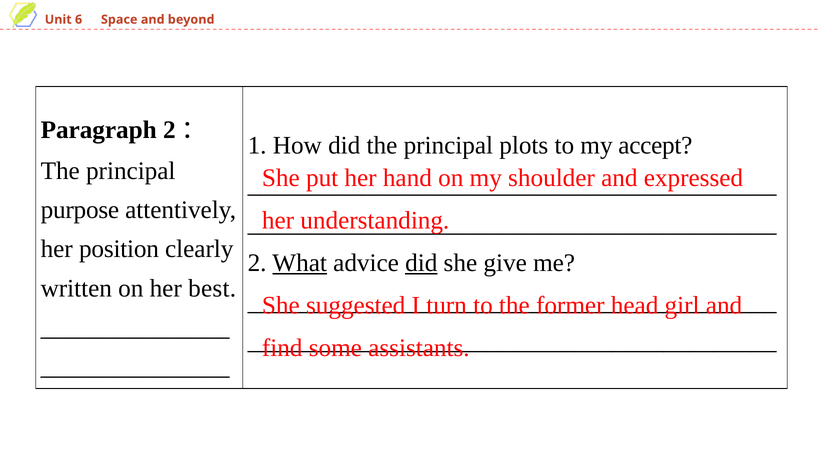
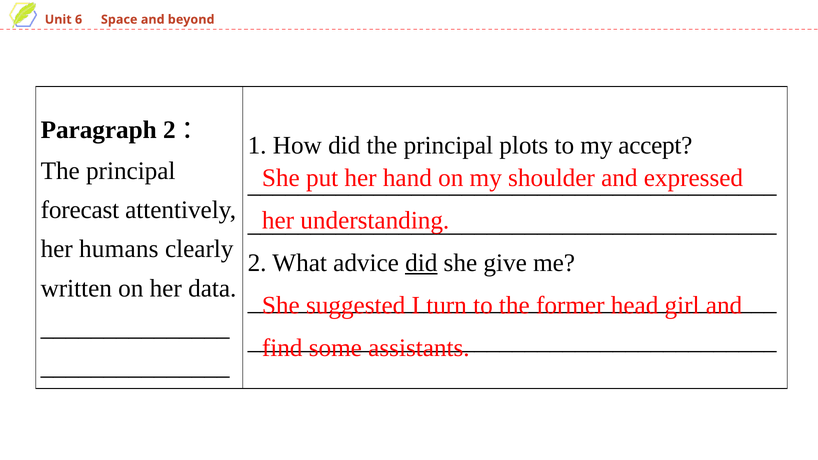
purpose: purpose -> forecast
position: position -> humans
What underline: present -> none
best: best -> data
